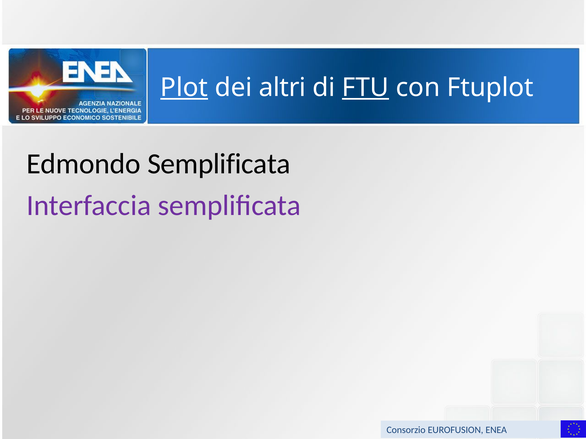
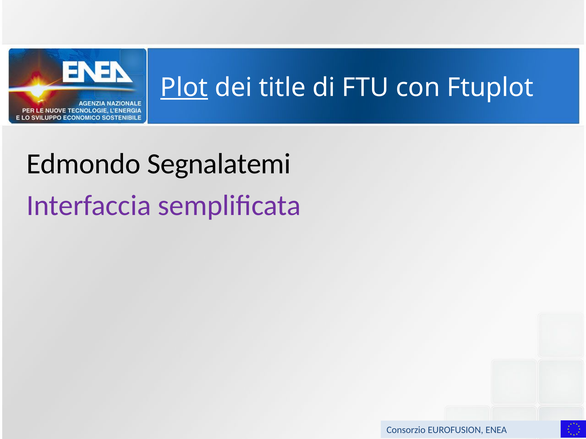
altri: altri -> title
FTU underline: present -> none
Edmondo Semplificata: Semplificata -> Segnalatemi
